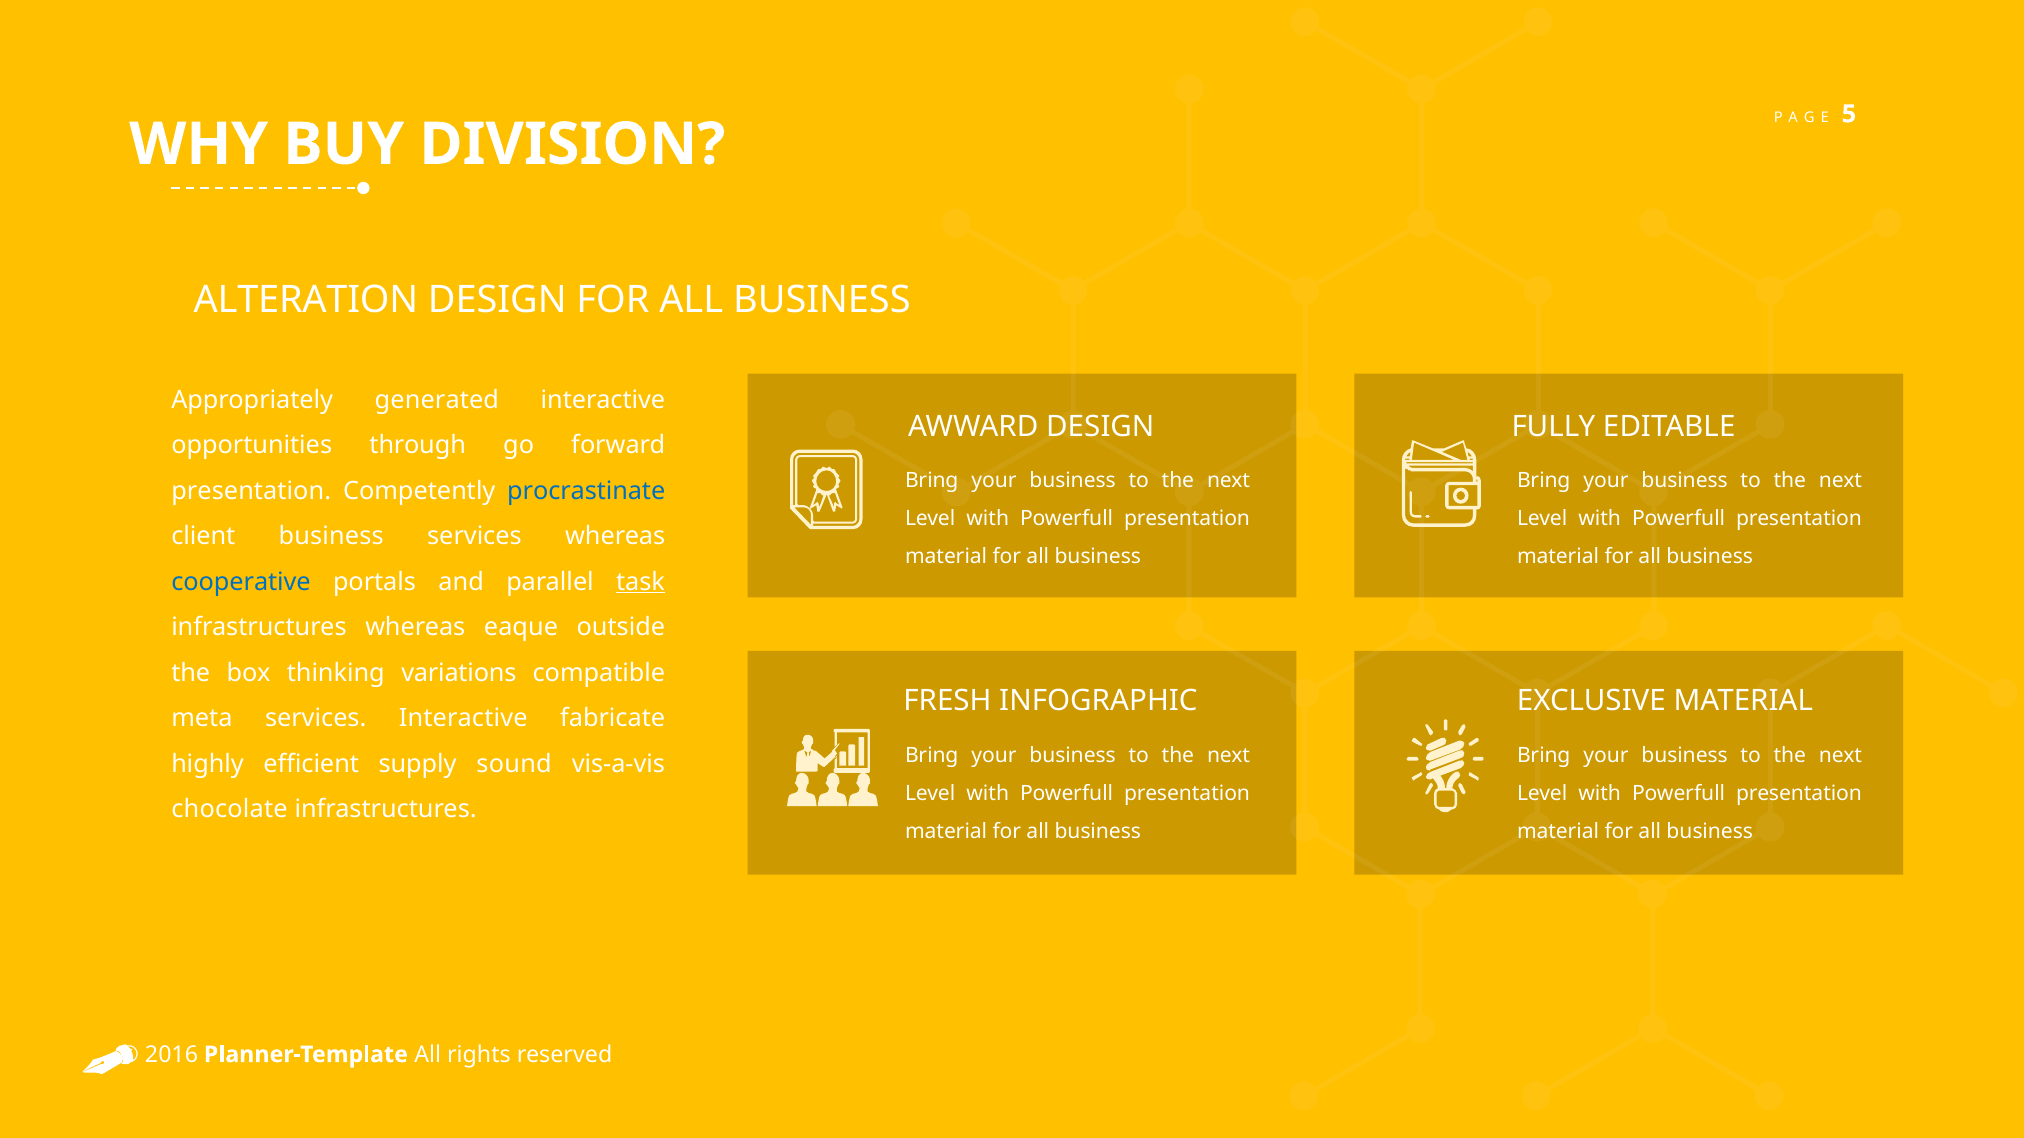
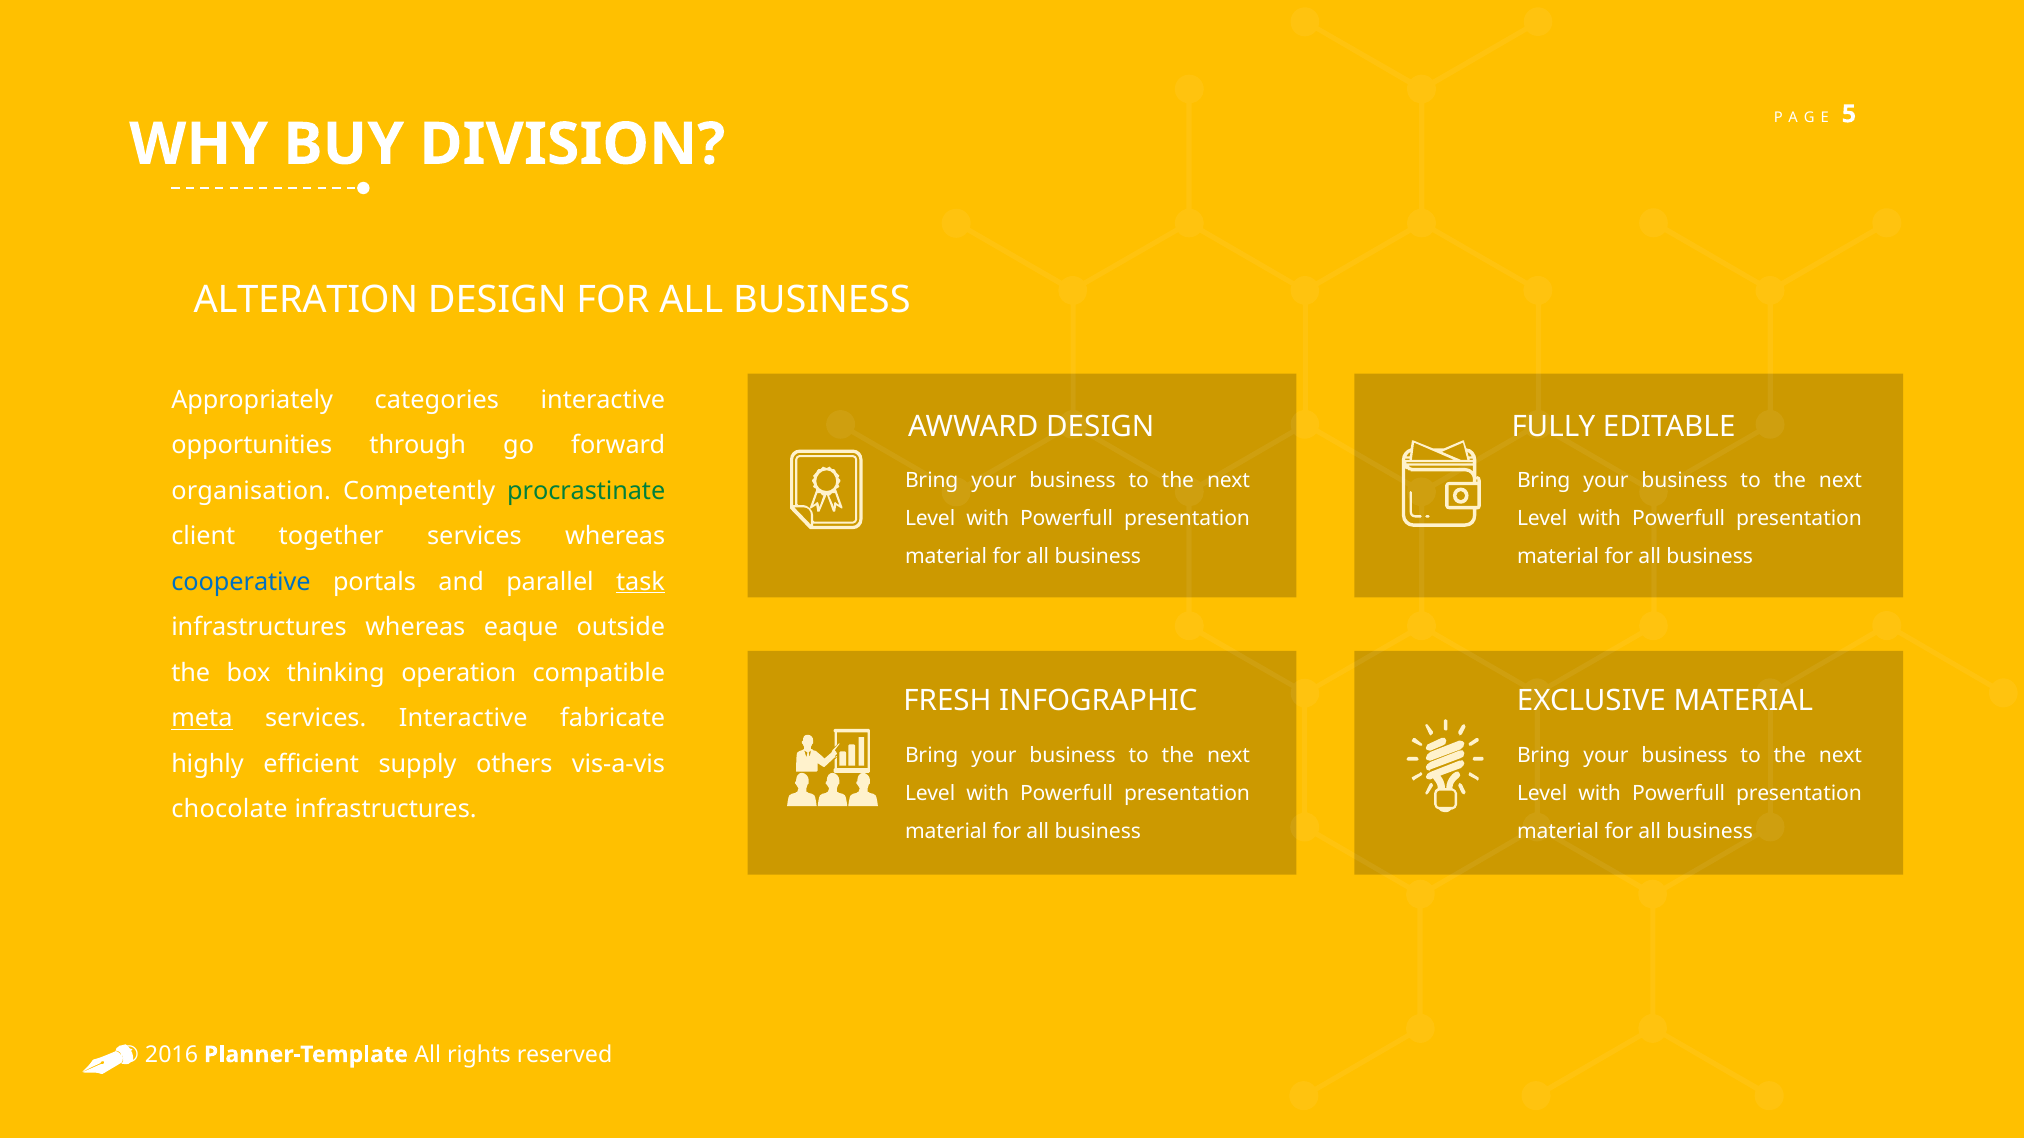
generated: generated -> categories
presentation at (251, 491): presentation -> organisation
procrastinate colour: blue -> green
client business: business -> together
variations: variations -> operation
meta underline: none -> present
sound: sound -> others
